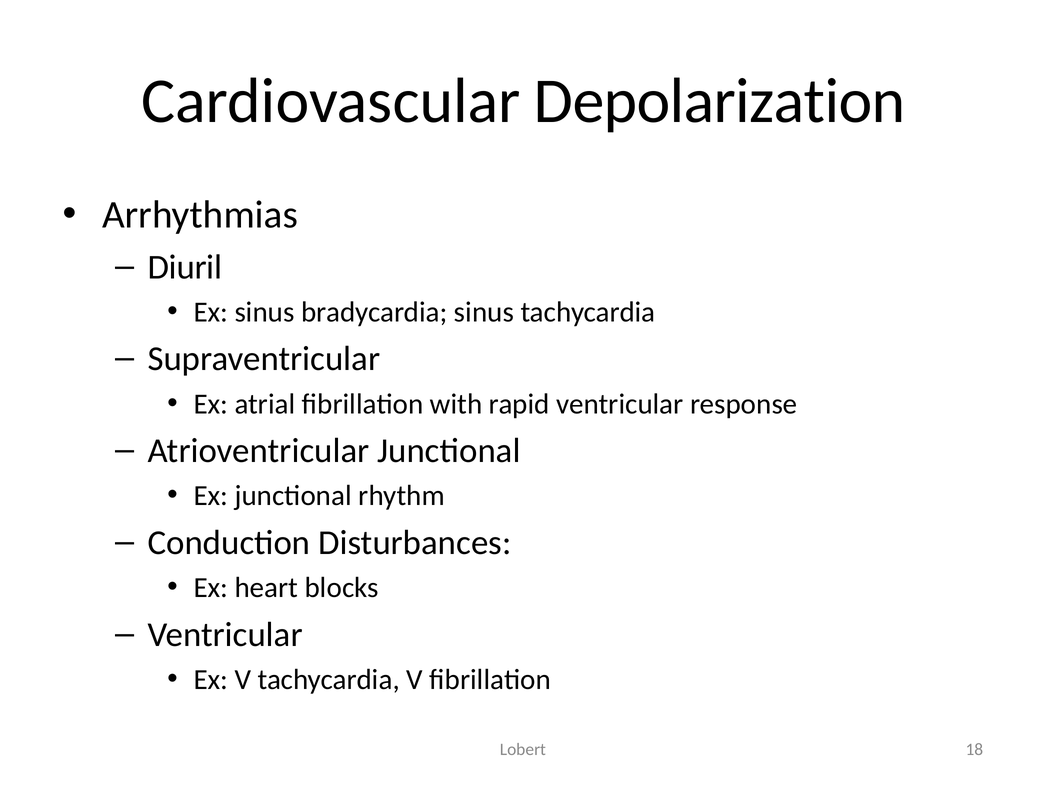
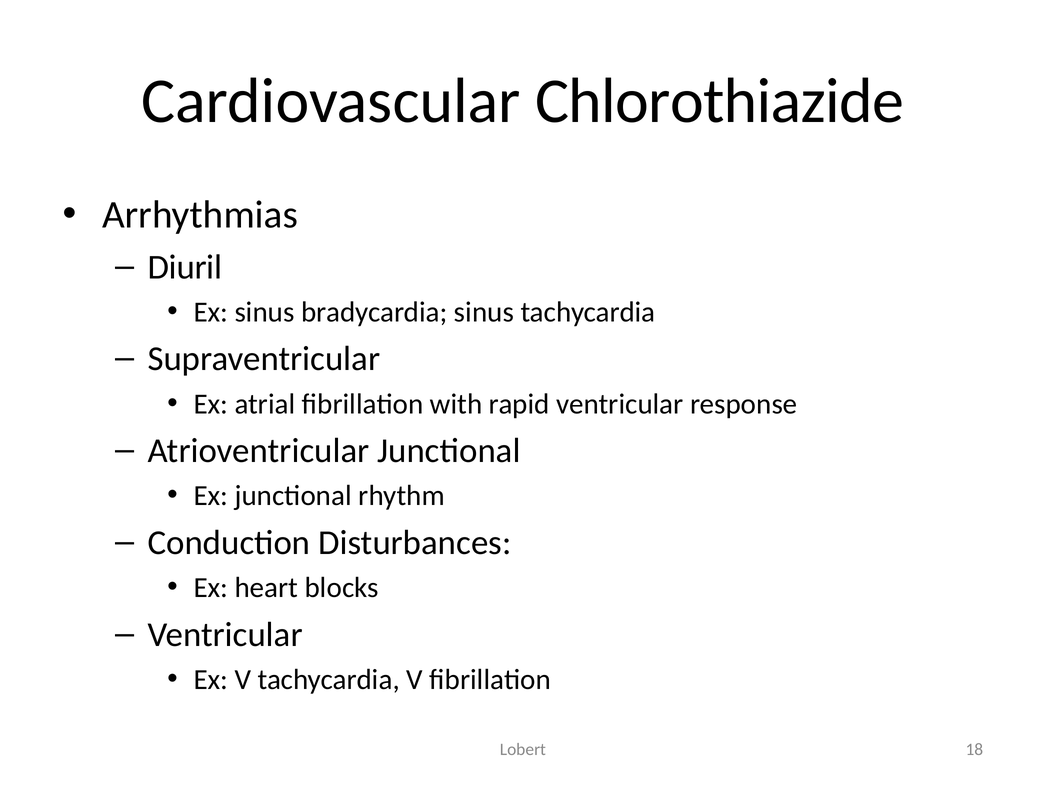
Depolarization: Depolarization -> Chlorothiazide
